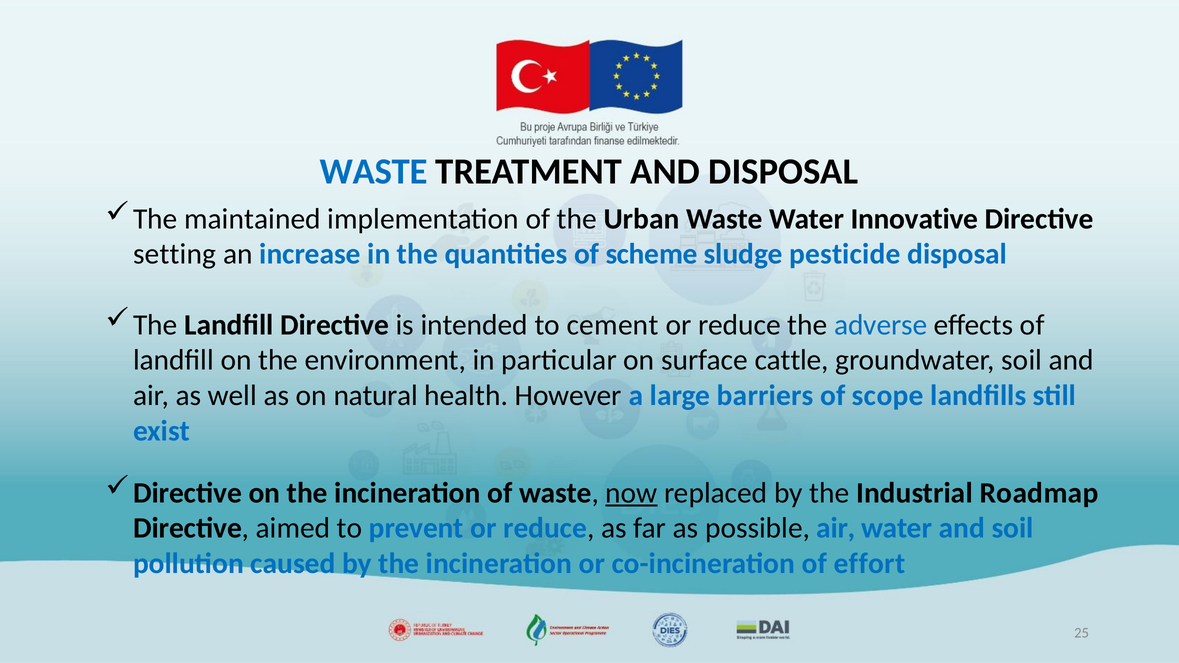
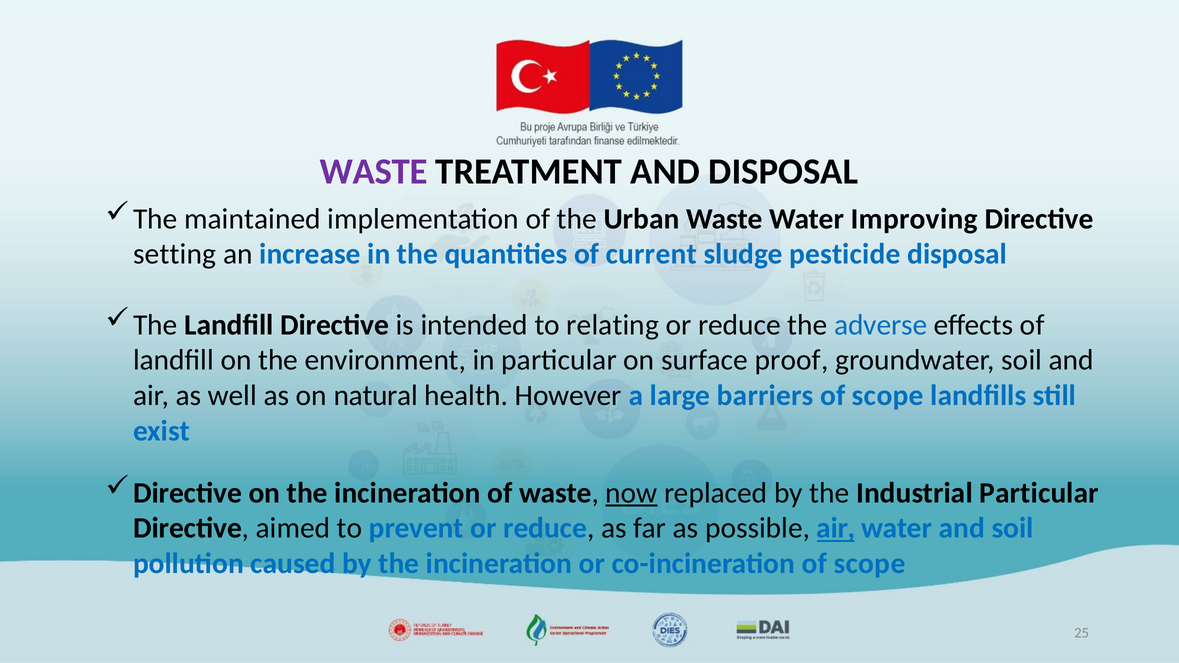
WASTE at (374, 171) colour: blue -> purple
Innovative: Innovative -> Improving
scheme: scheme -> current
cement: cement -> relating
cattle: cattle -> proof
Industrial Roadmap: Roadmap -> Particular
air at (836, 528) underline: none -> present
co-incineration of effort: effort -> scope
